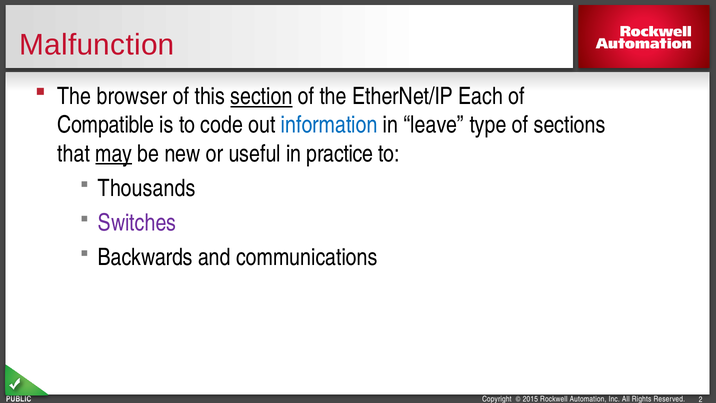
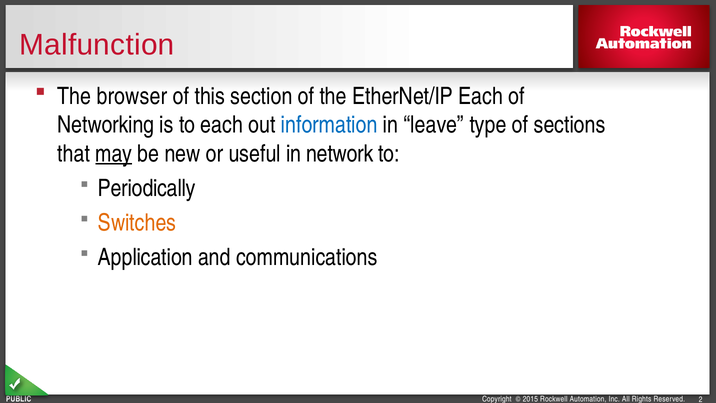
section underline: present -> none
Compatible: Compatible -> Networking
to code: code -> each
practice: practice -> network
Thousands: Thousands -> Periodically
Switches colour: purple -> orange
Backwards: Backwards -> Application
